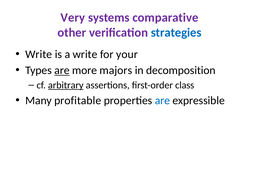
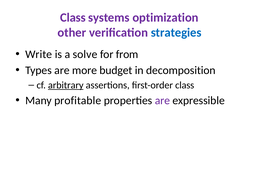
Very at (73, 18): Very -> Class
comparative: comparative -> optimization
a write: write -> solve
your: your -> from
are at (62, 70) underline: present -> none
majors: majors -> budget
are at (162, 101) colour: blue -> purple
